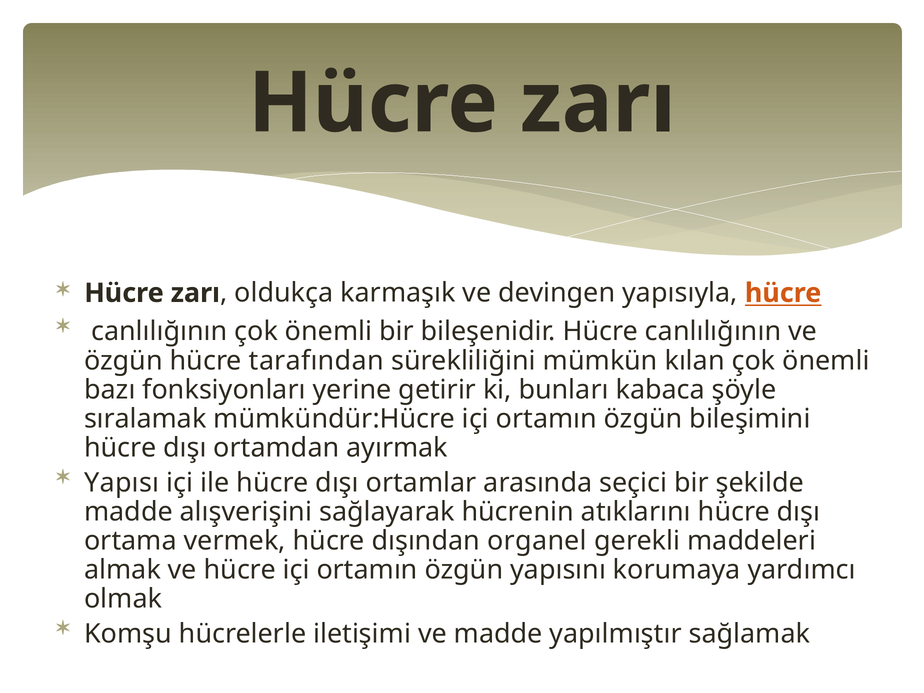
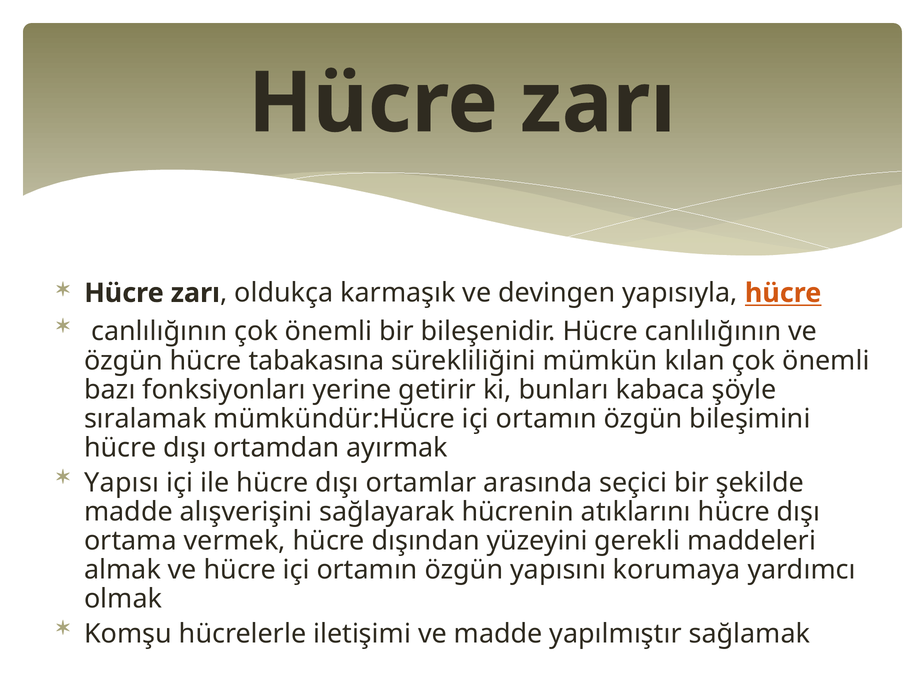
tarafından: tarafından -> tabakasına
organel: organel -> yüzeyini
